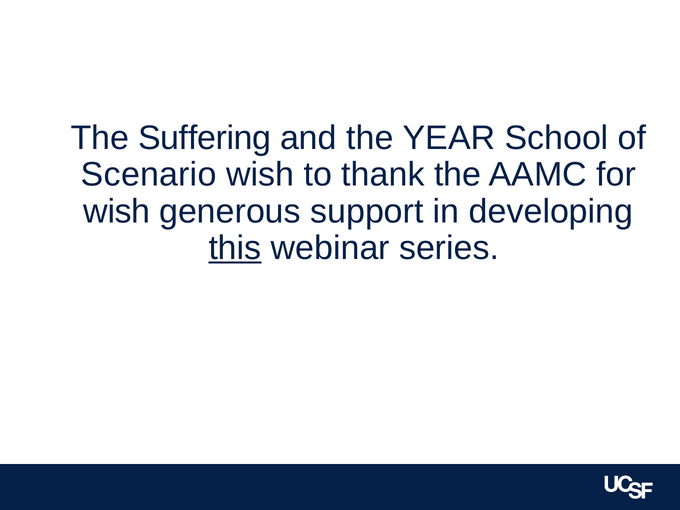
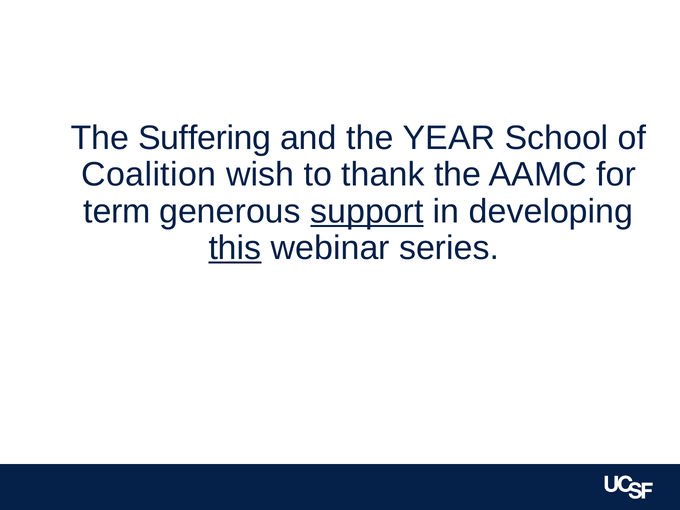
Scenario: Scenario -> Coalition
wish at (117, 211): wish -> term
support underline: none -> present
